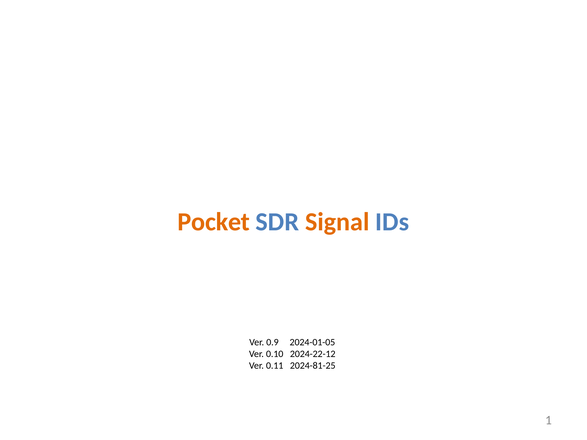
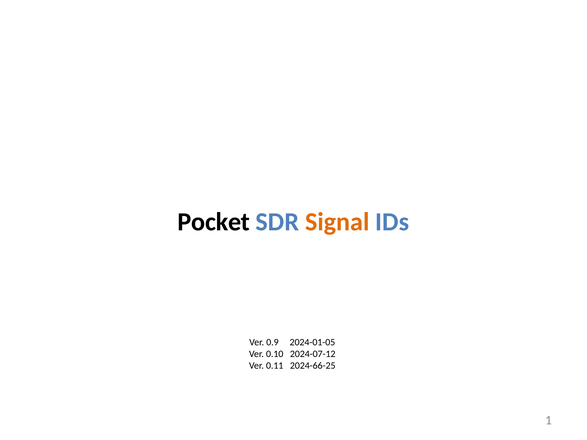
Pocket colour: orange -> black
2024-22-12: 2024-22-12 -> 2024-07-12
2024-81-25: 2024-81-25 -> 2024-66-25
